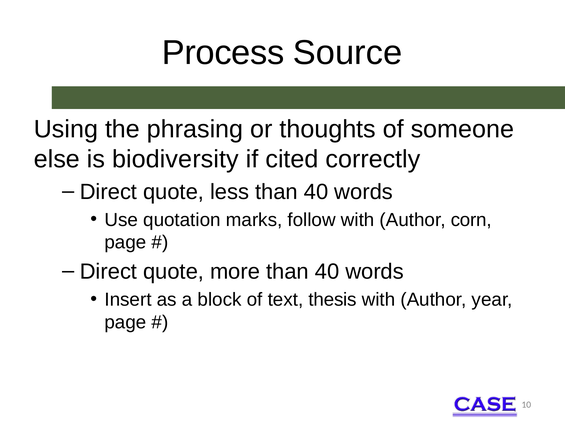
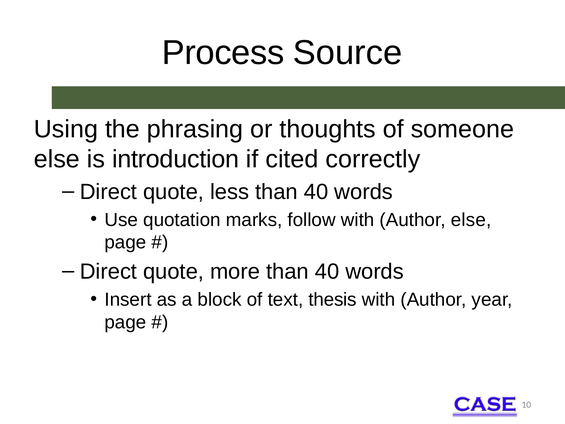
biodiversity: biodiversity -> introduction
Author corn: corn -> else
